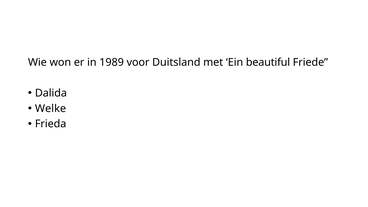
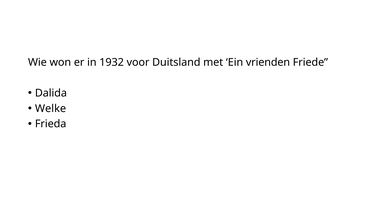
1989: 1989 -> 1932
beautiful: beautiful -> vrienden
